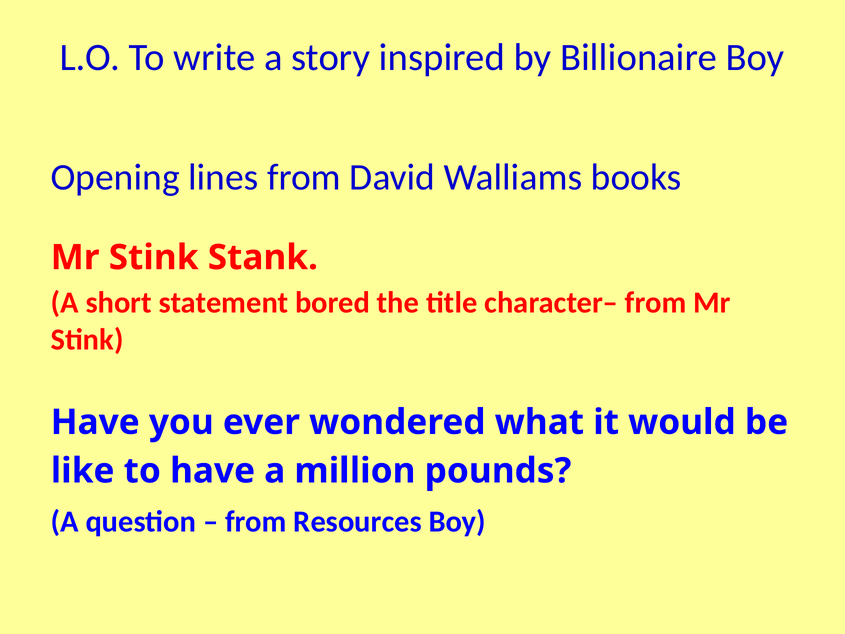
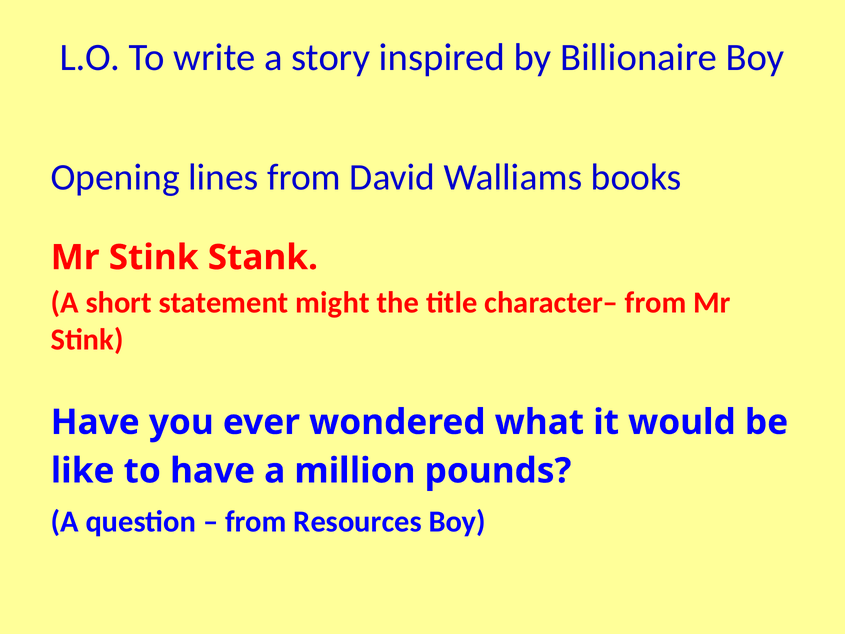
bored: bored -> might
